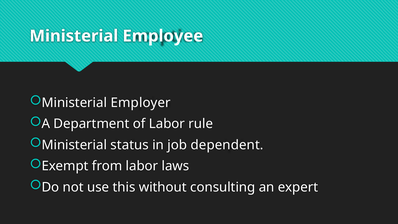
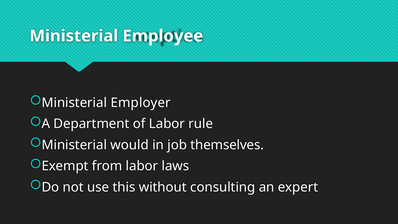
status: status -> would
dependent: dependent -> themselves
